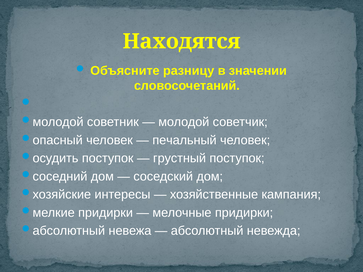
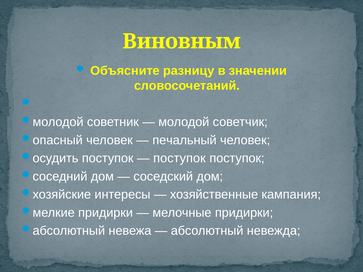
Находятся: Находятся -> Виновным
грустный at (180, 158): грустный -> поступок
